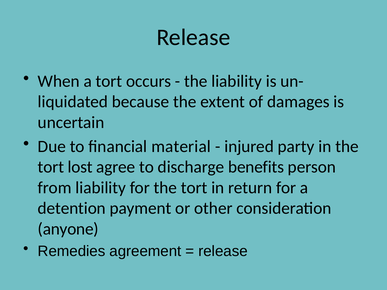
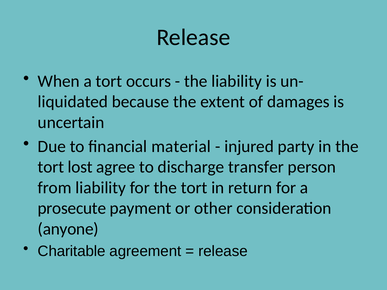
benefits: benefits -> transfer
detention: detention -> prosecute
Remedies: Remedies -> Charitable
